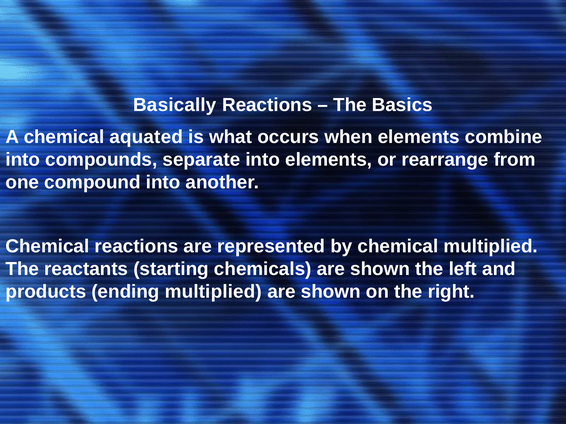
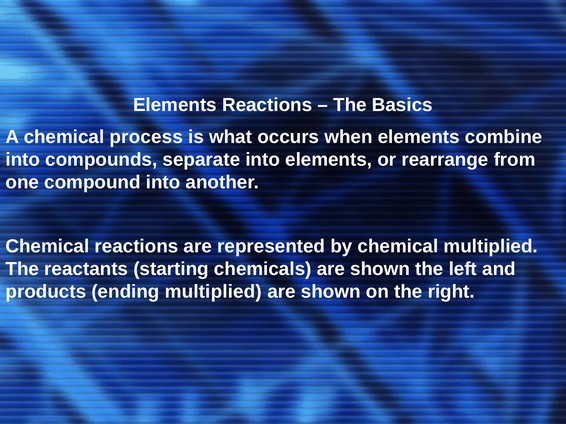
Basically at (175, 105): Basically -> Elements
aquated: aquated -> process
